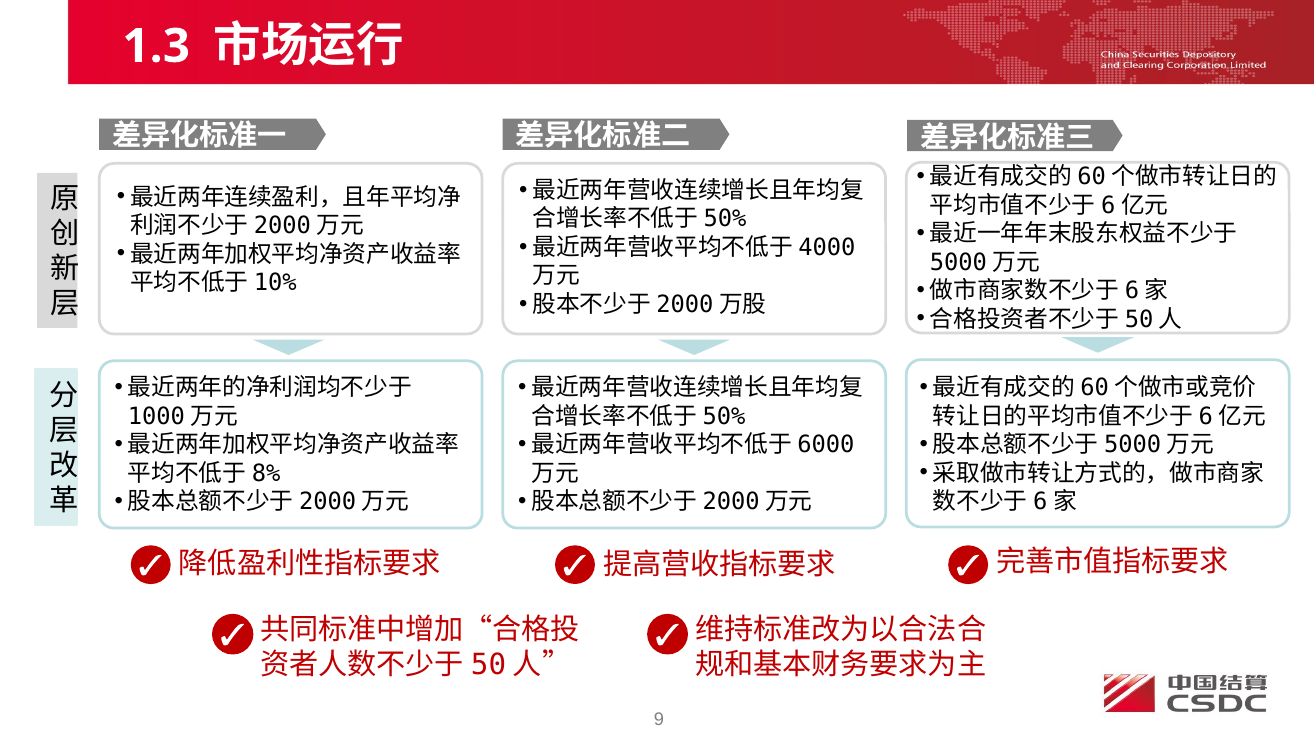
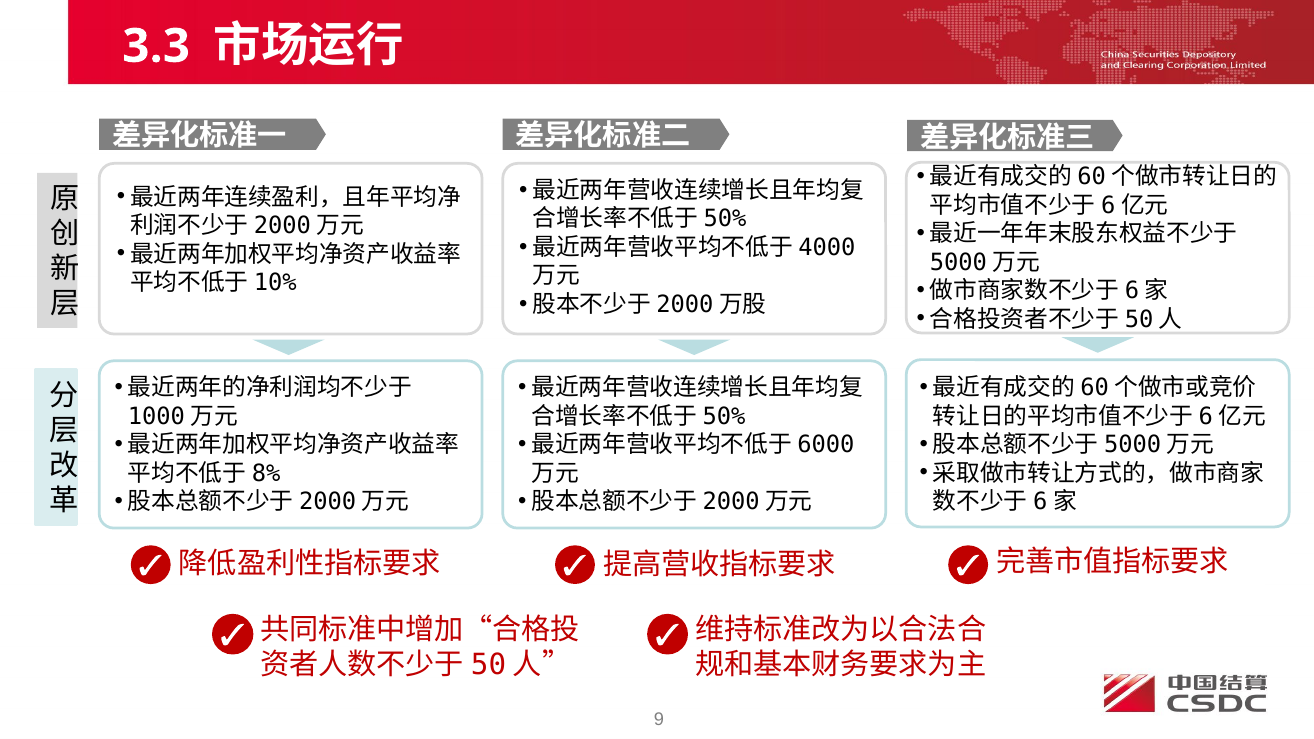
1.3: 1.3 -> 3.3
